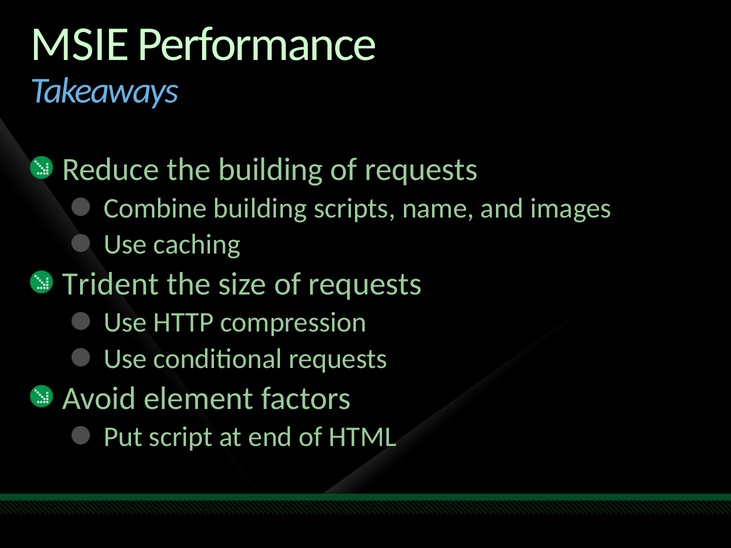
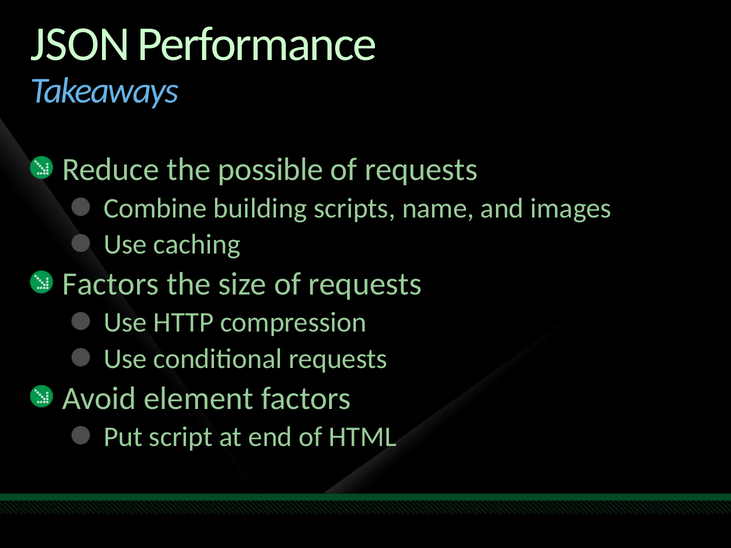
MSIE: MSIE -> JSON
the building: building -> possible
Trident at (111, 284): Trident -> Factors
